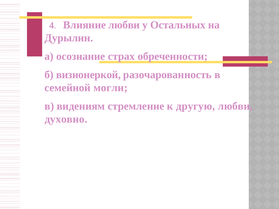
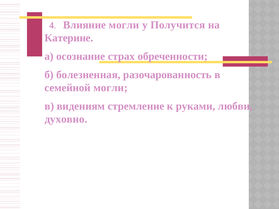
Влияние любви: любви -> могли
Остальных: Остальных -> Получится
Дурылин: Дурылин -> Катерине
визионеркой: визионеркой -> болезненная
другую: другую -> руками
